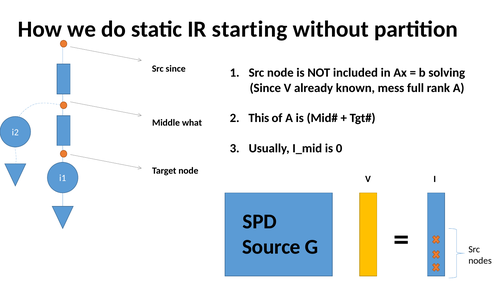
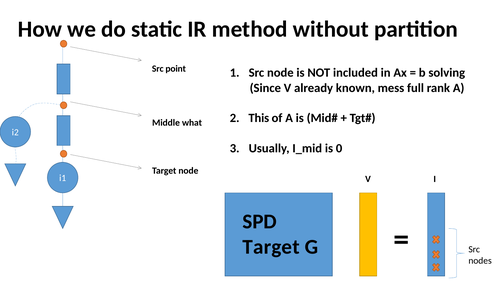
starting: starting -> method
Src since: since -> point
Source at (271, 247): Source -> Target
